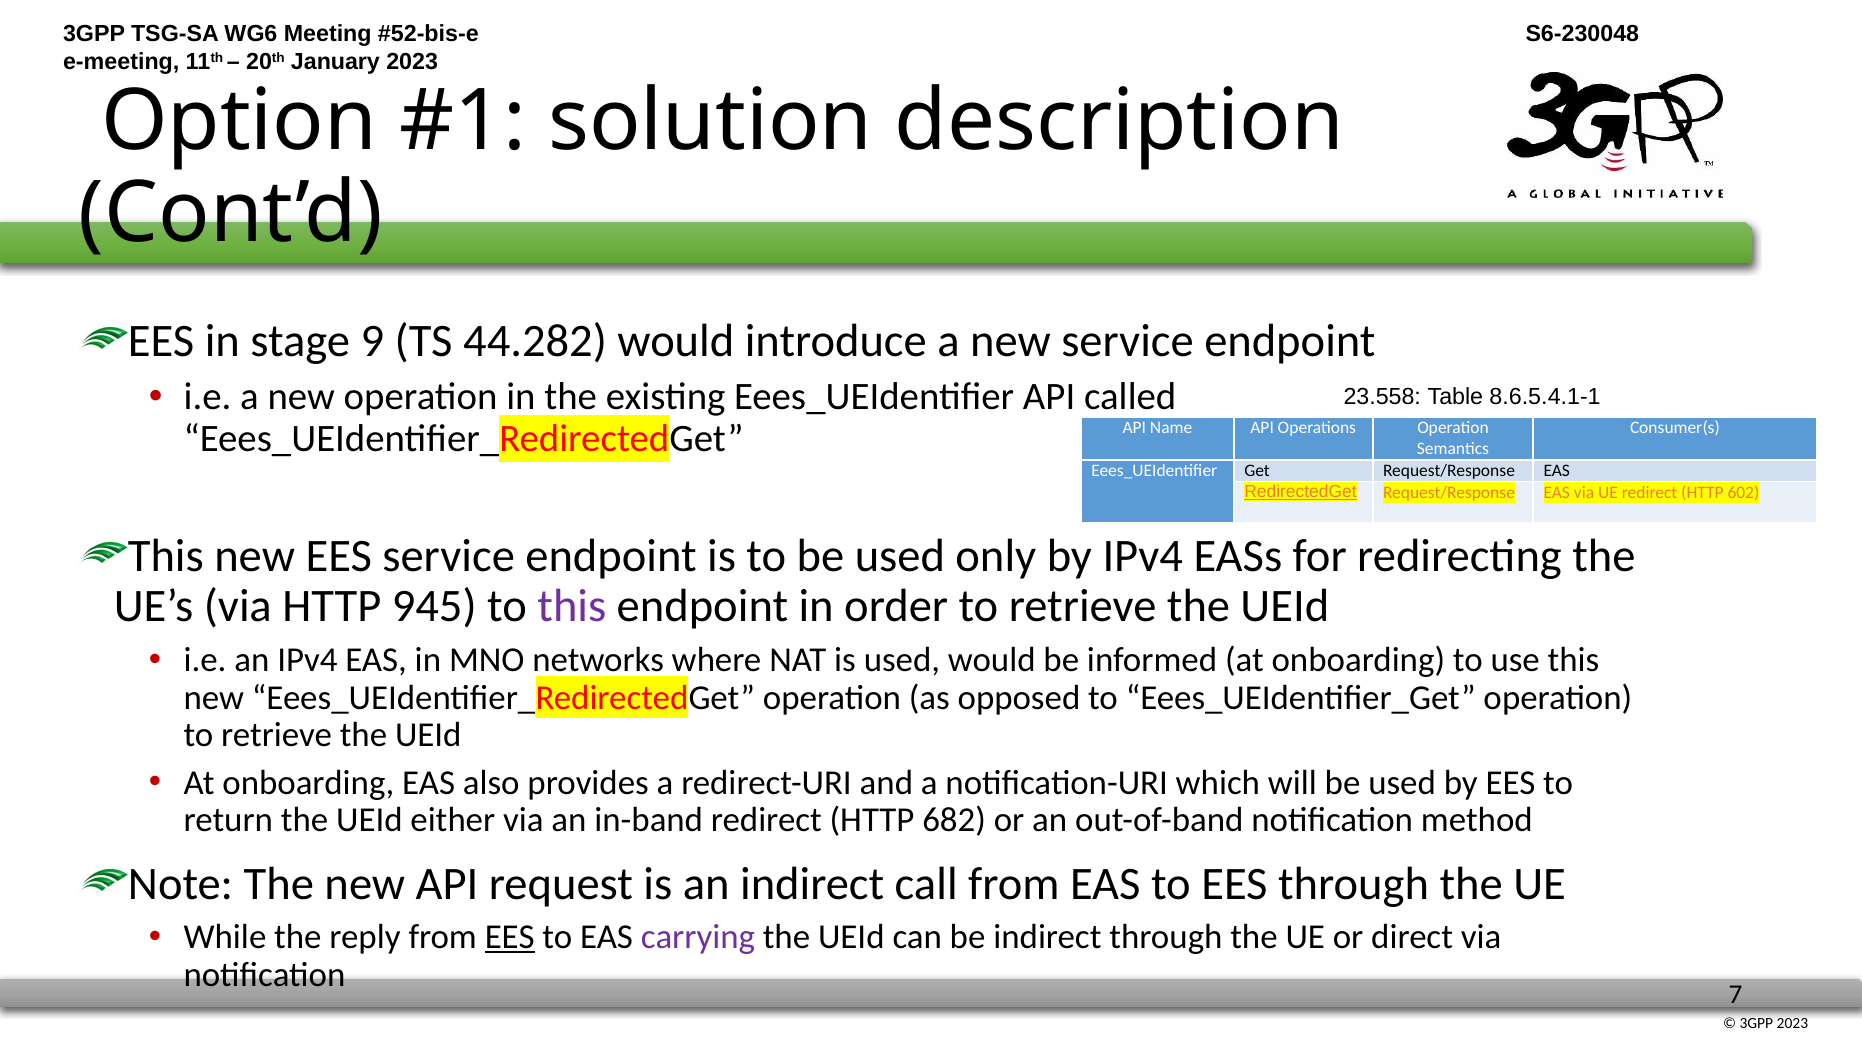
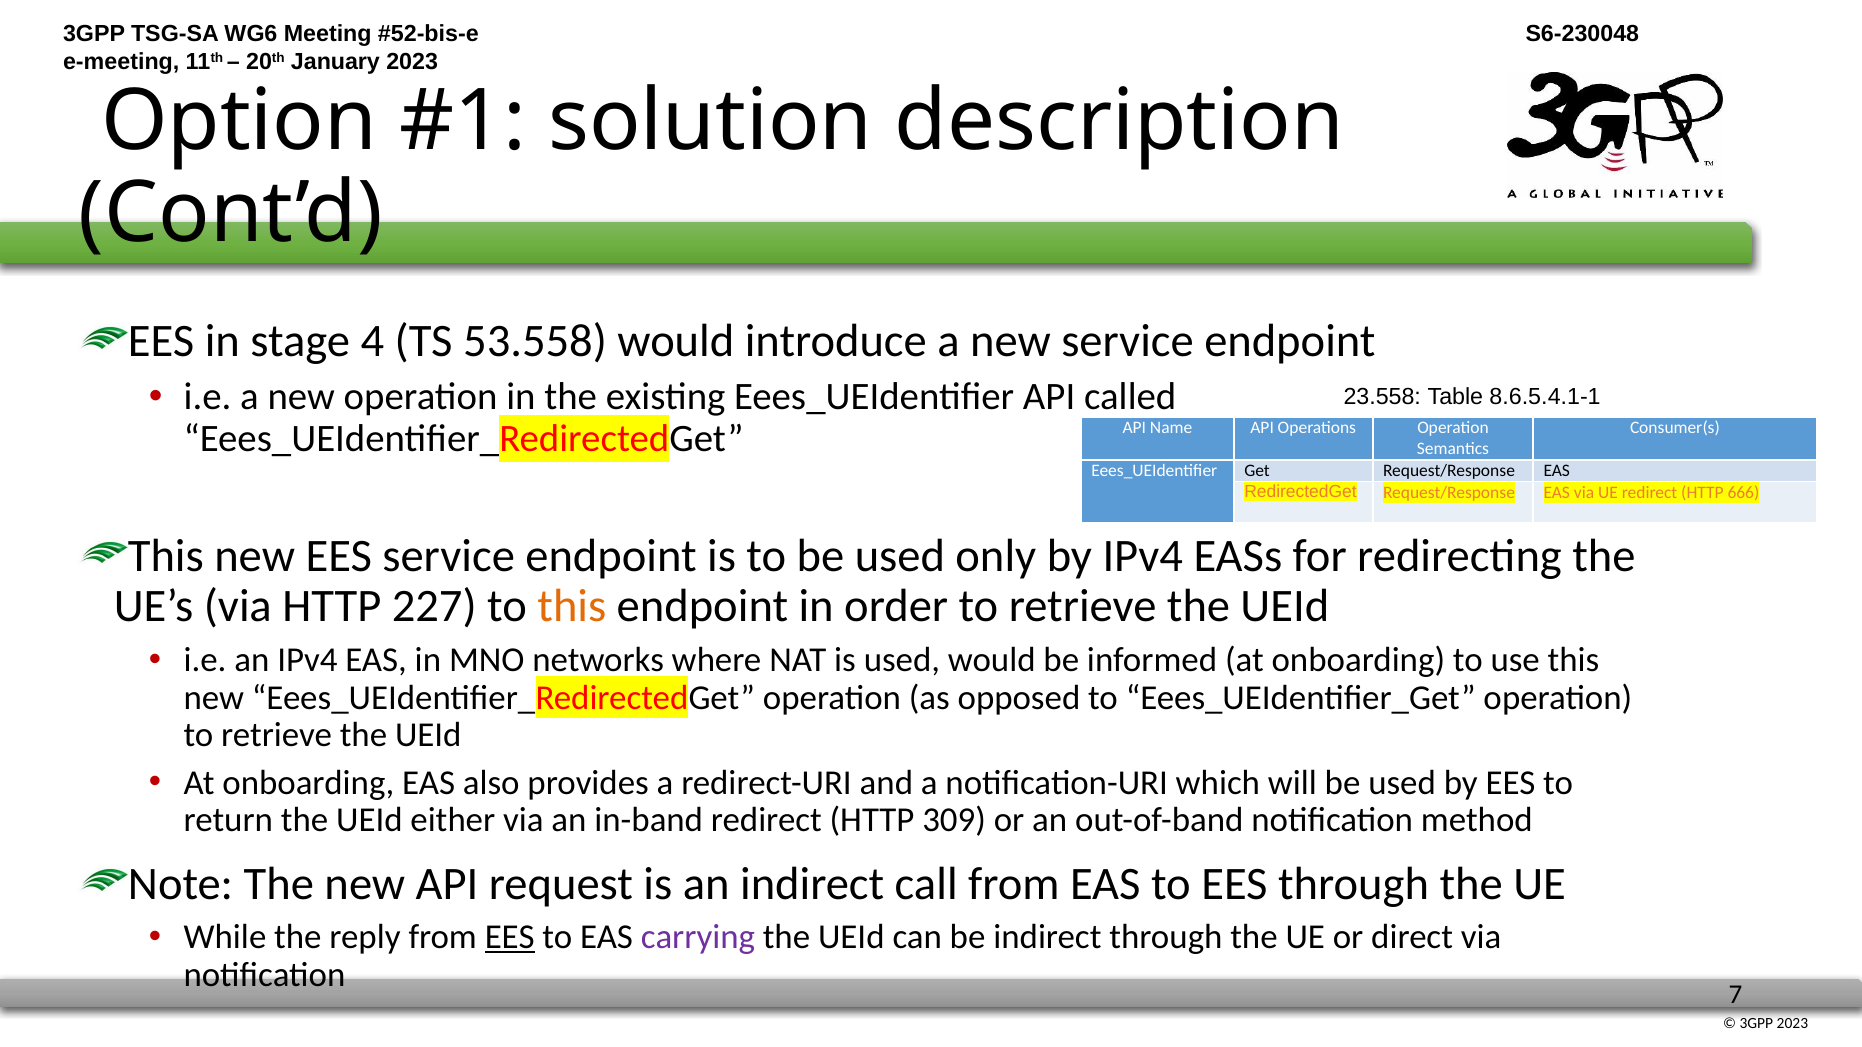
9: 9 -> 4
44.282: 44.282 -> 53.558
RedirectedGet underline: present -> none
602: 602 -> 666
945: 945 -> 227
this at (572, 606) colour: purple -> orange
682: 682 -> 309
